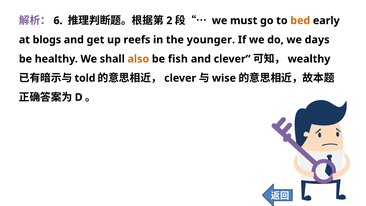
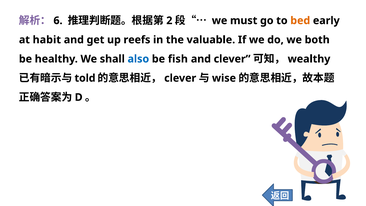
blogs: blogs -> habit
younger: younger -> valuable
days: days -> both
also colour: orange -> blue
